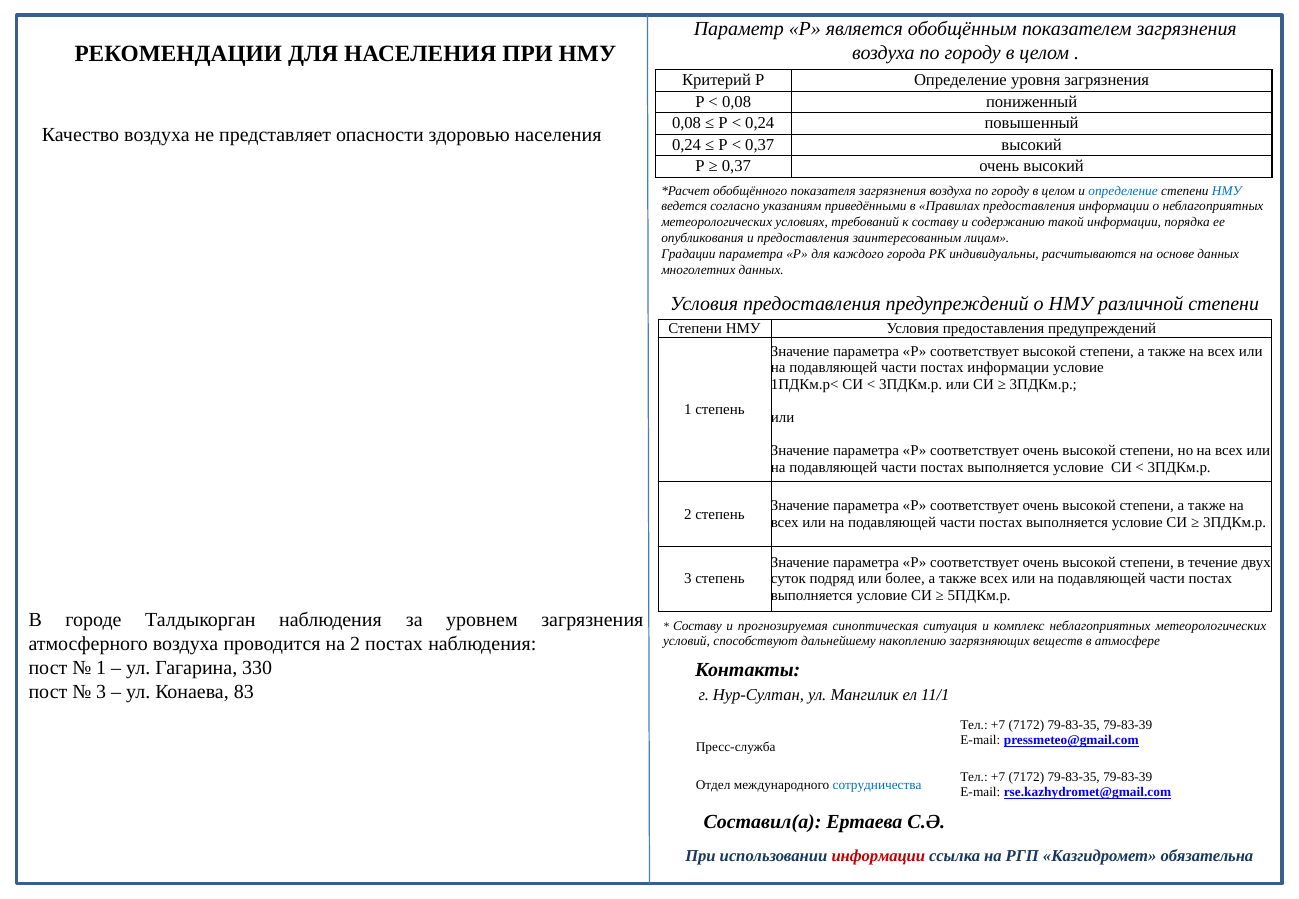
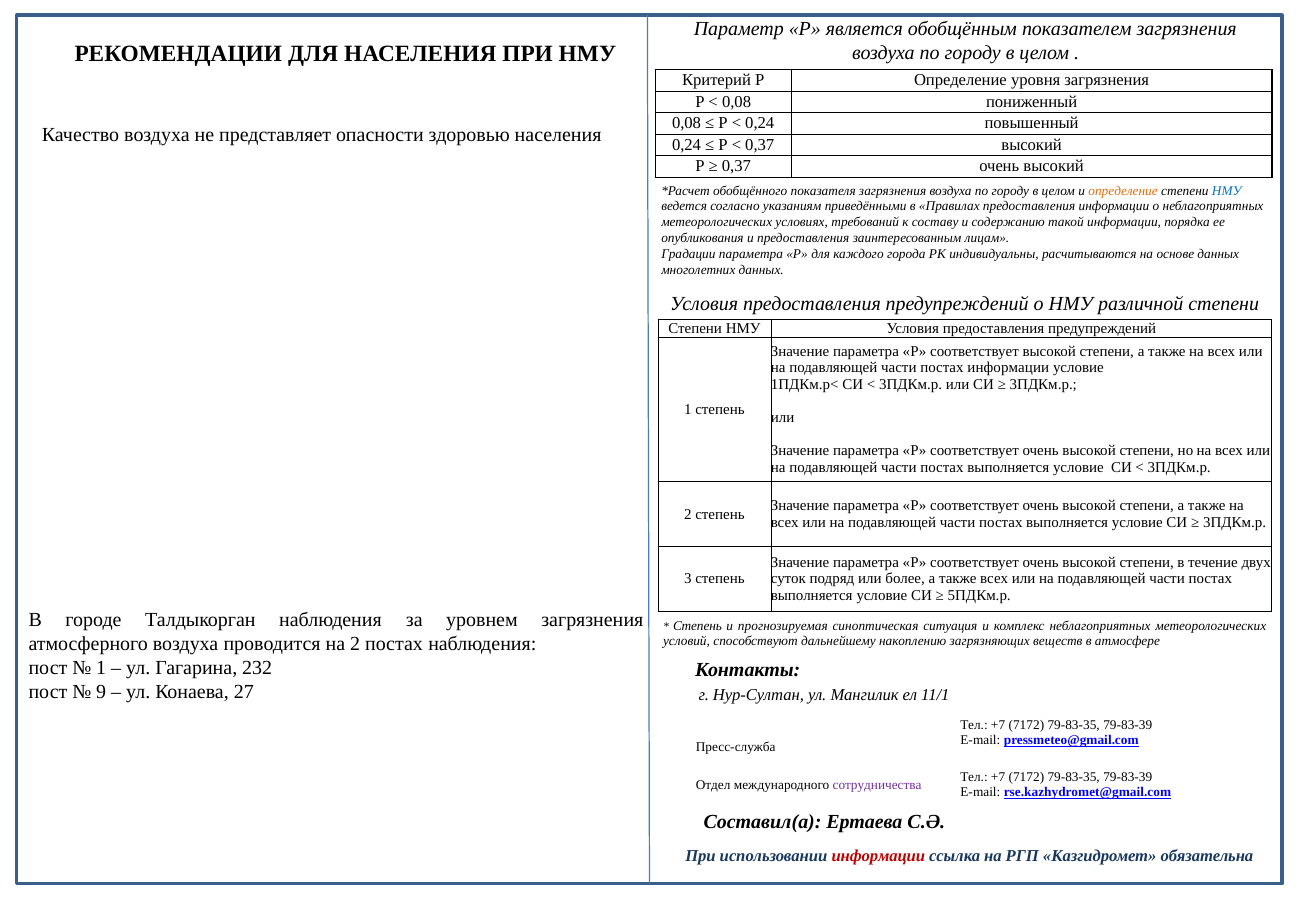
определение at (1123, 191) colour: blue -> orange
Составу at (697, 626): Составу -> Степень
330: 330 -> 232
3 at (101, 692): 3 -> 9
83: 83 -> 27
сотрудничества colour: blue -> purple
